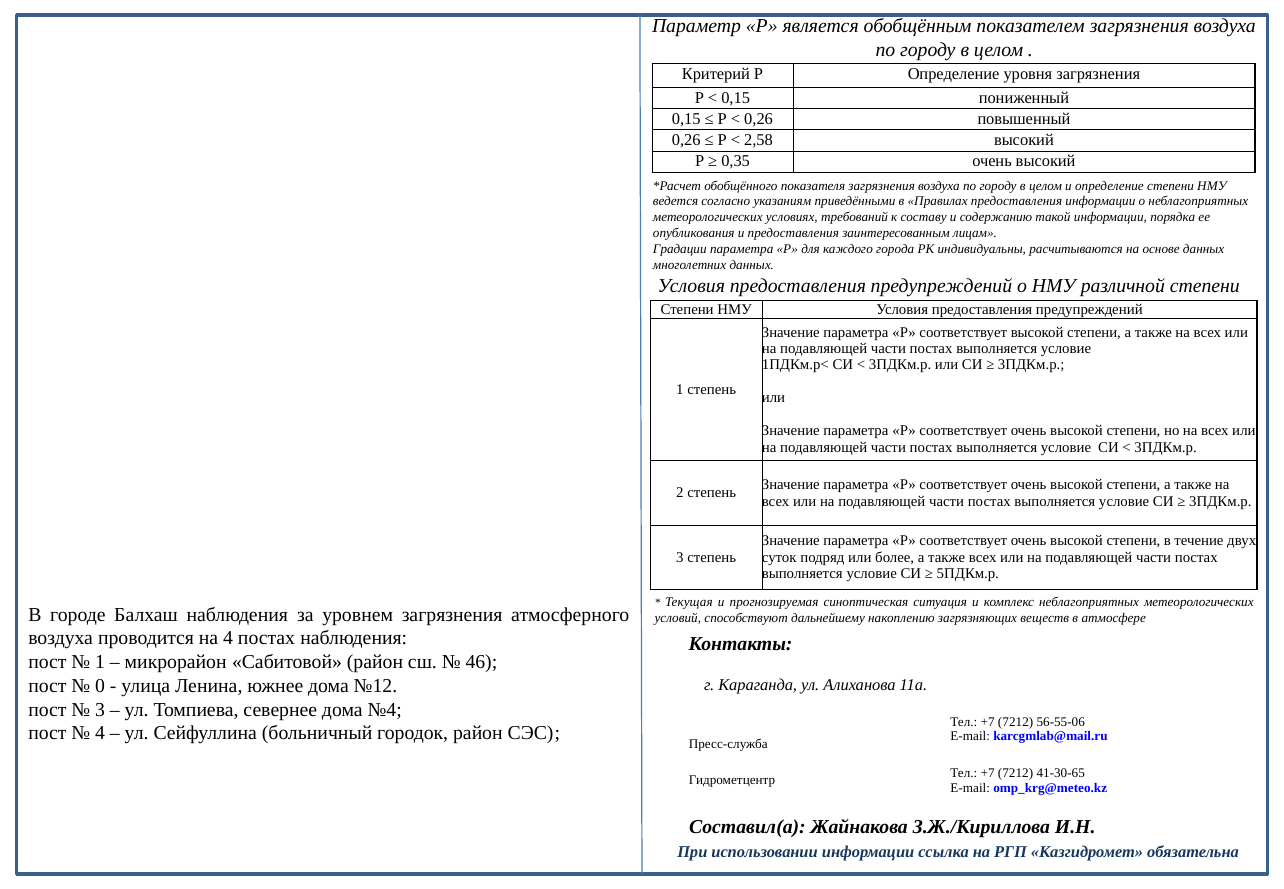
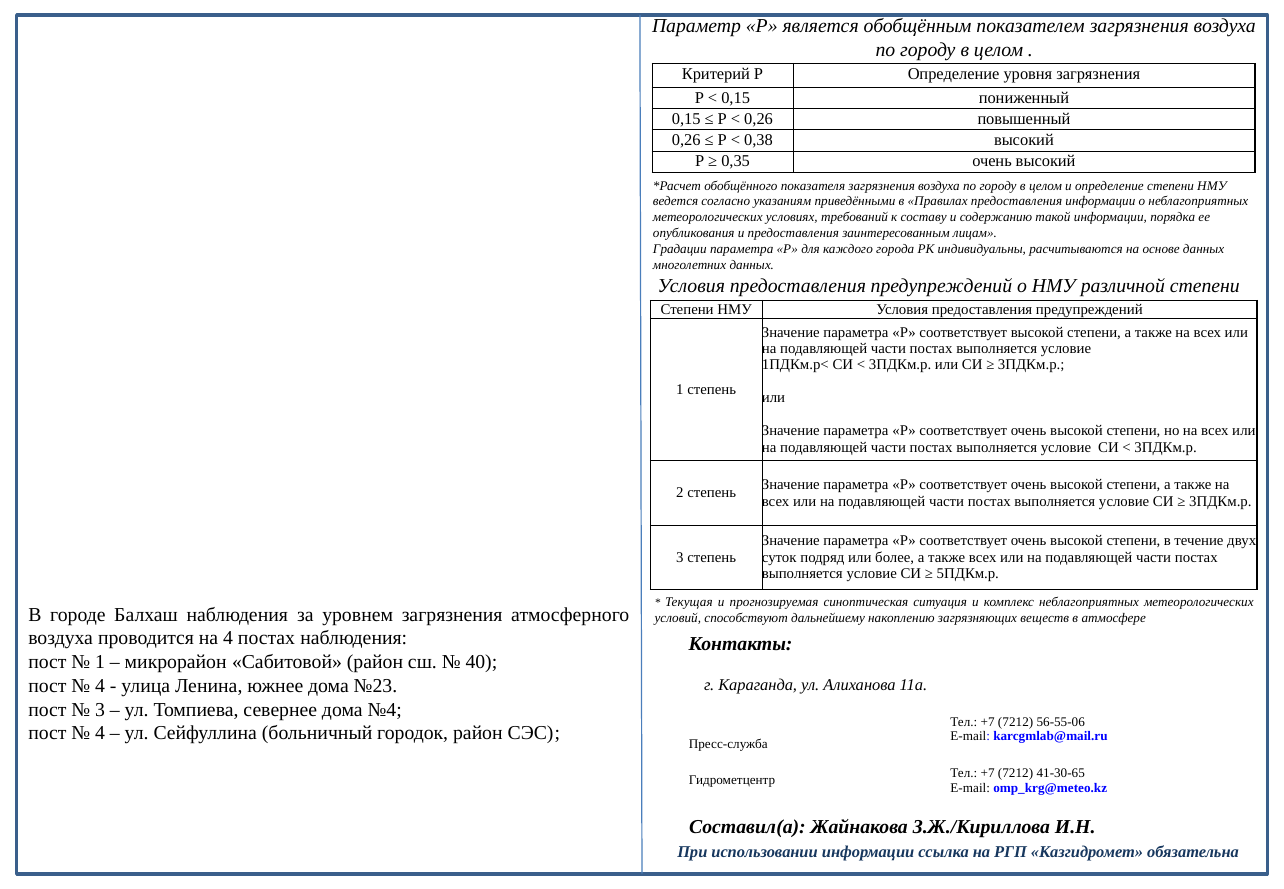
2,58: 2,58 -> 0,38
46: 46 -> 40
0 at (100, 686): 0 -> 4
№12: №12 -> №23
